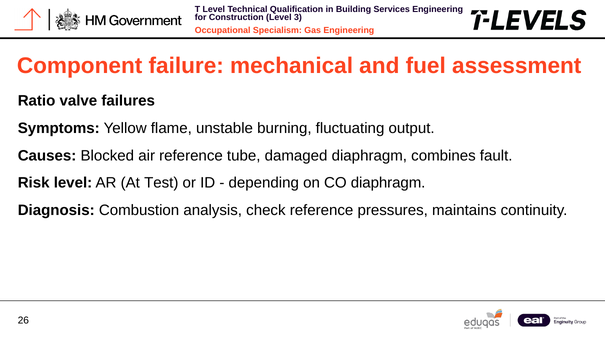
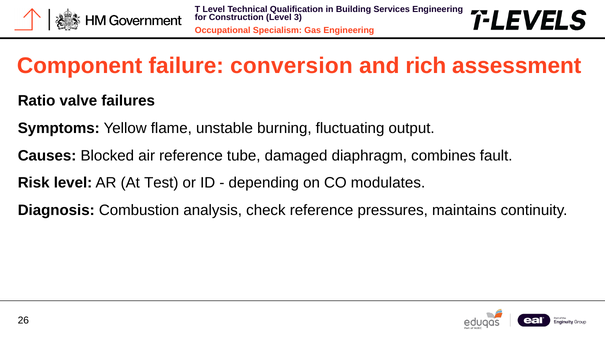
mechanical: mechanical -> conversion
fuel: fuel -> rich
CO diaphragm: diaphragm -> modulates
